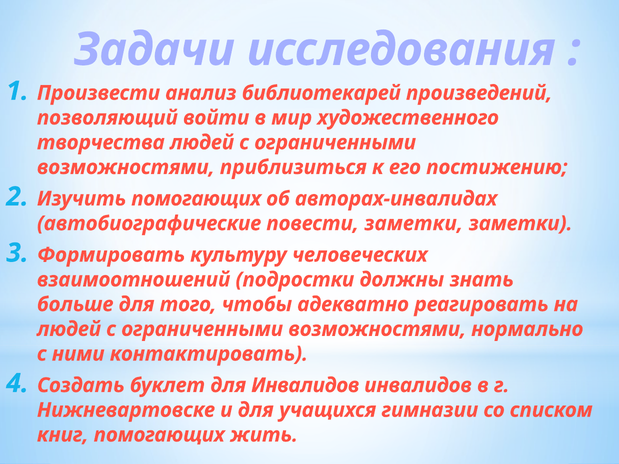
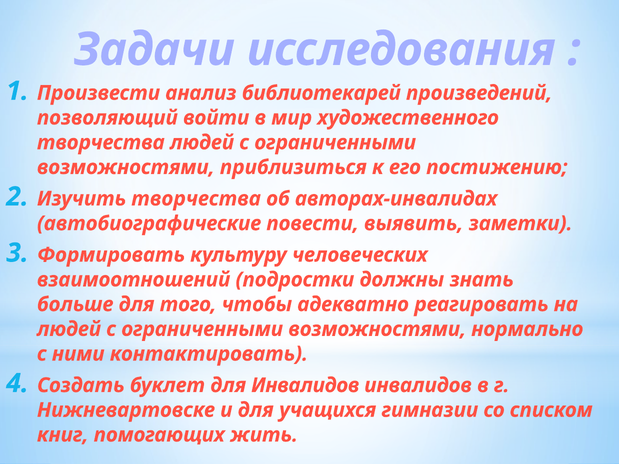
Изучить помогающих: помогающих -> творчества
повести заметки: заметки -> выявить
